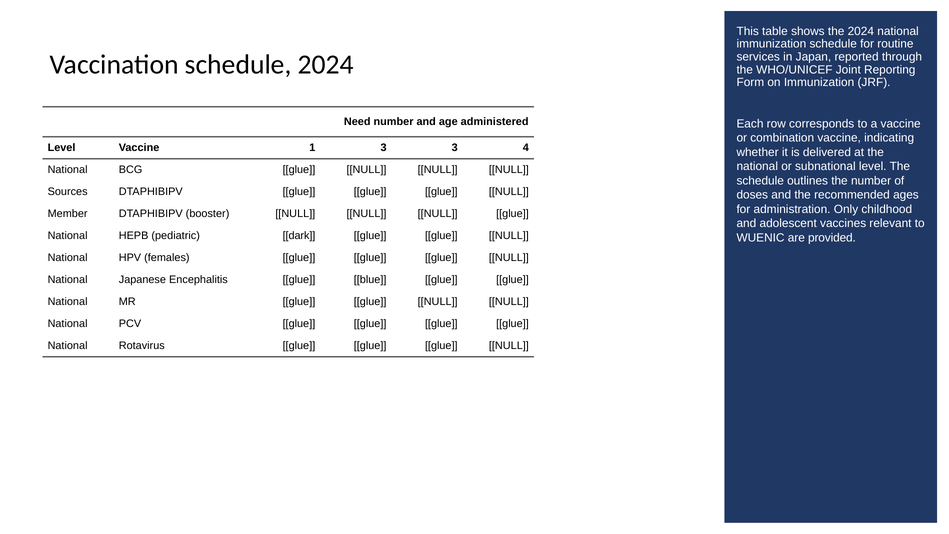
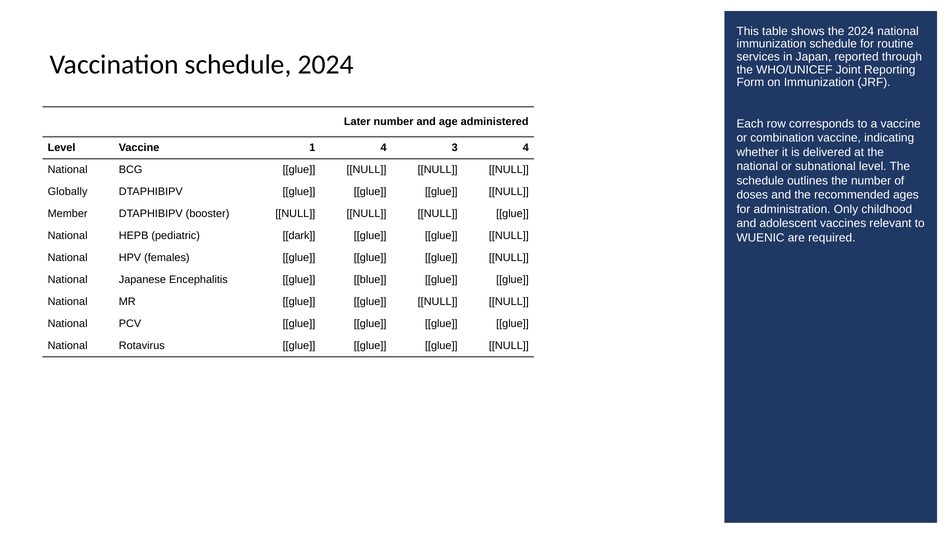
Need: Need -> Later
1 3: 3 -> 4
Sources: Sources -> Globally
provided: provided -> required
